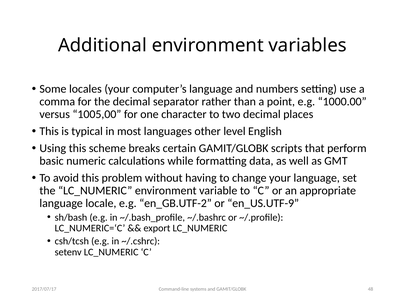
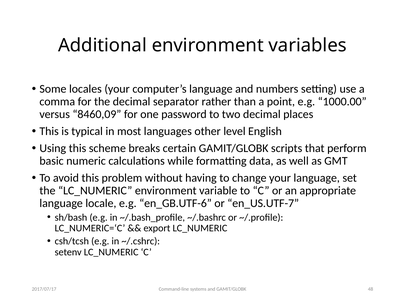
1005,00: 1005,00 -> 8460,09
character: character -> password
en_GB.UTF-2: en_GB.UTF-2 -> en_GB.UTF-6
en_US.UTF-9: en_US.UTF-9 -> en_US.UTF-7
